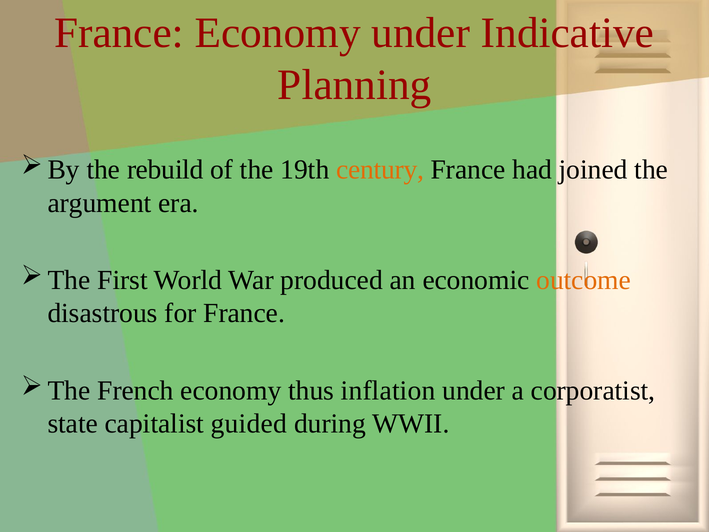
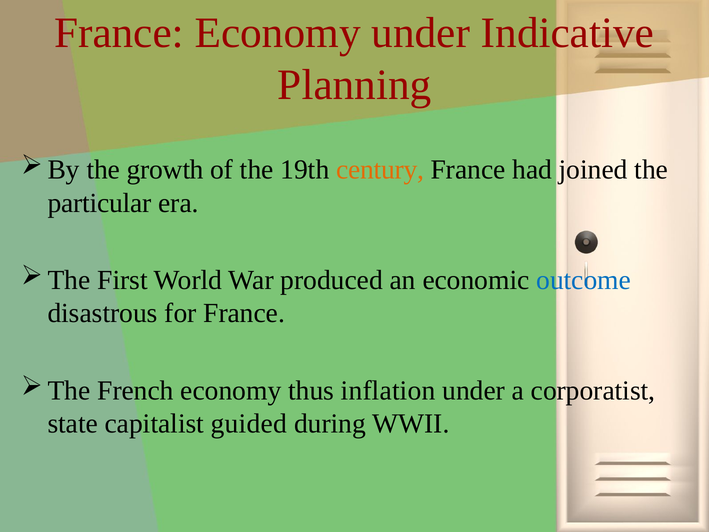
rebuild: rebuild -> growth
argument: argument -> particular
outcome colour: orange -> blue
